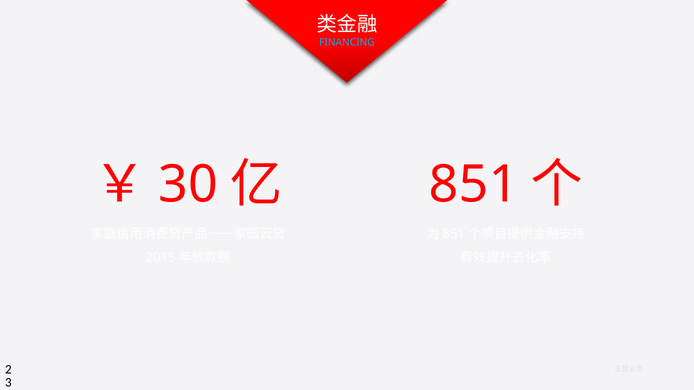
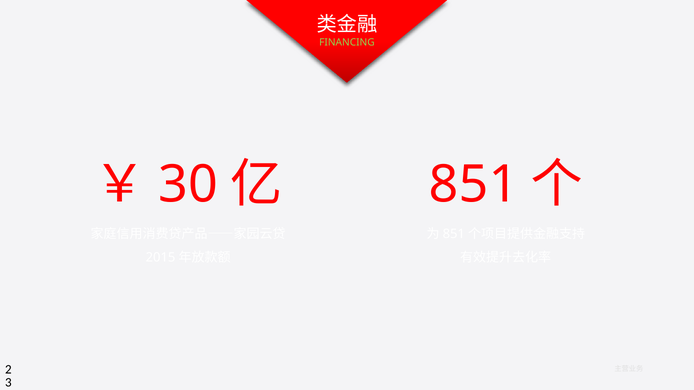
FINANCING colour: light blue -> light green
